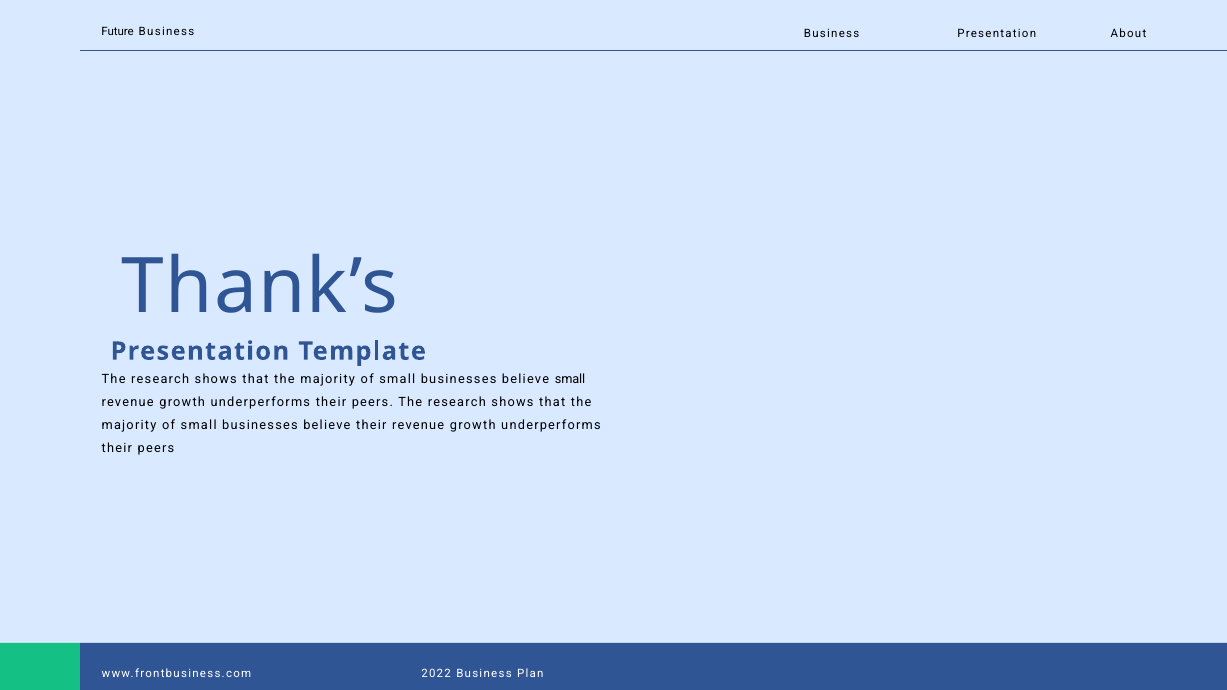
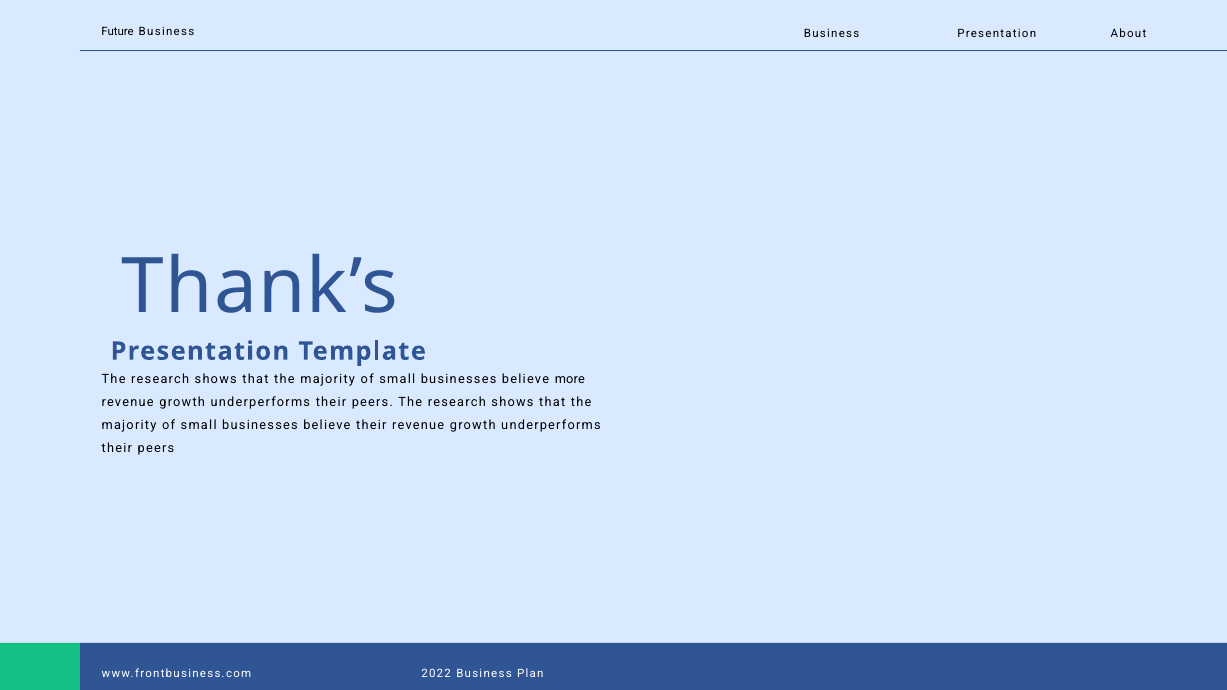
believe small: small -> more
